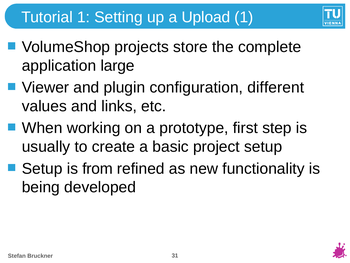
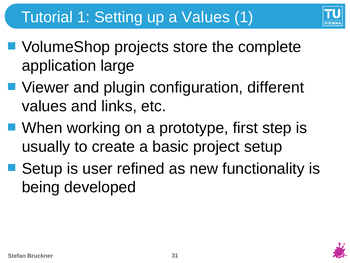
a Upload: Upload -> Values
from: from -> user
